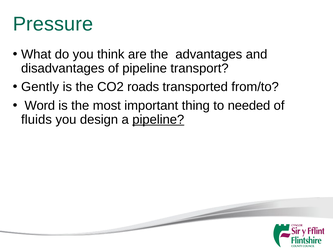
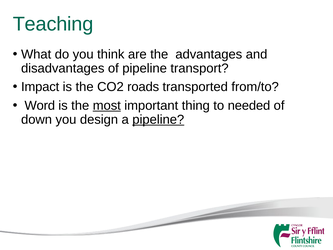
Pressure: Pressure -> Teaching
Gently: Gently -> Impact
most underline: none -> present
fluids: fluids -> down
